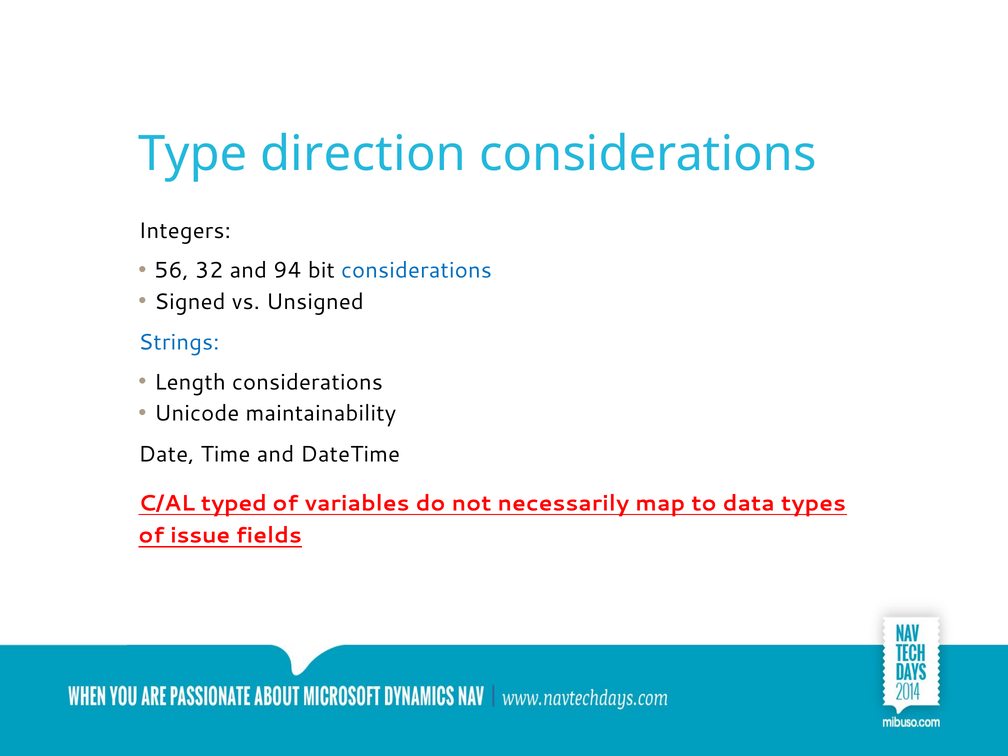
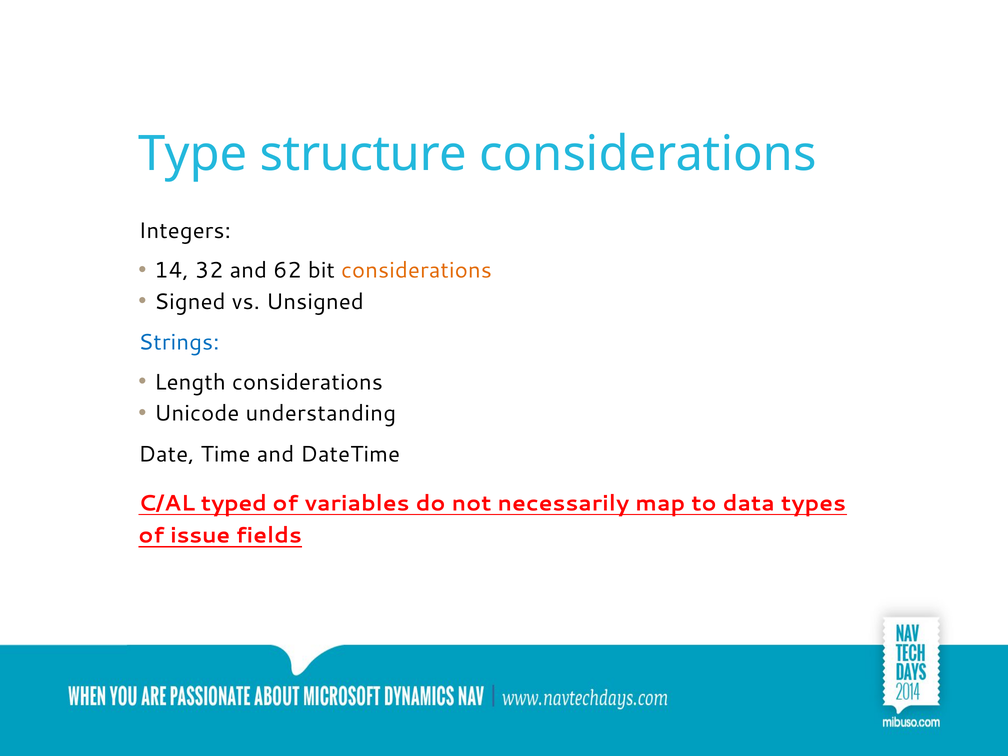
direction: direction -> structure
56: 56 -> 14
94: 94 -> 62
considerations at (416, 270) colour: blue -> orange
maintainability: maintainability -> understanding
